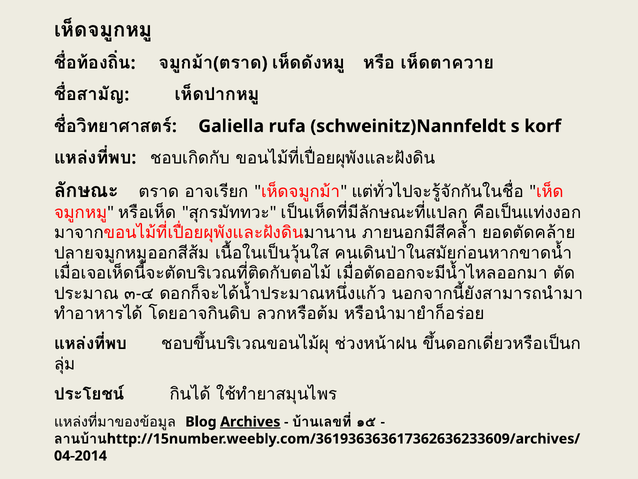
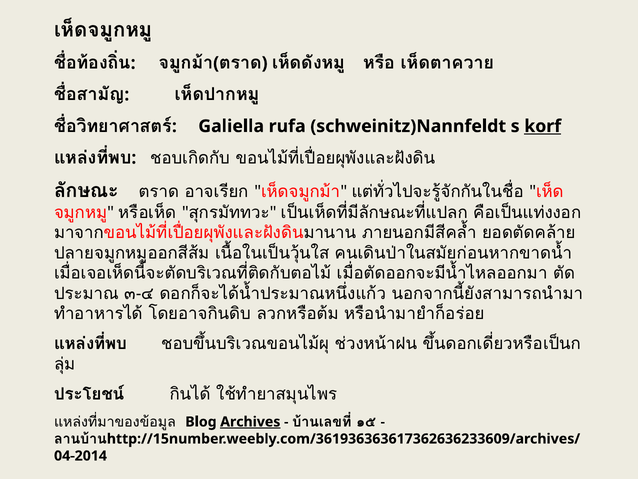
korf underline: none -> present
